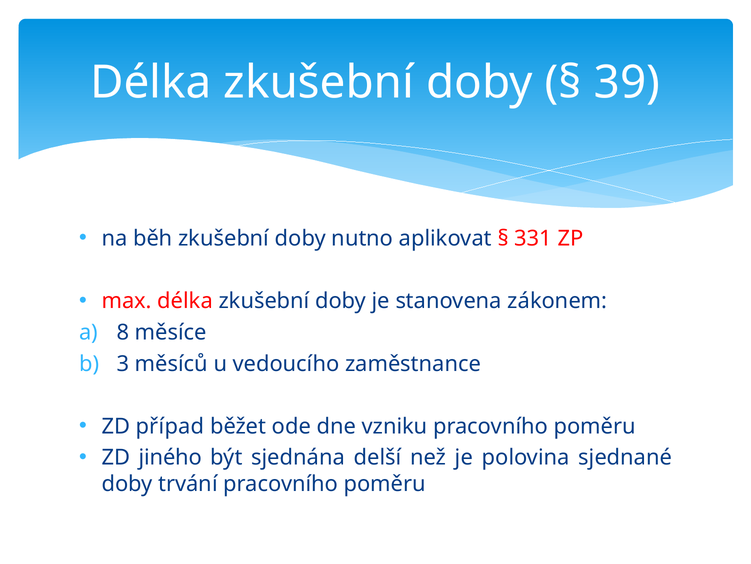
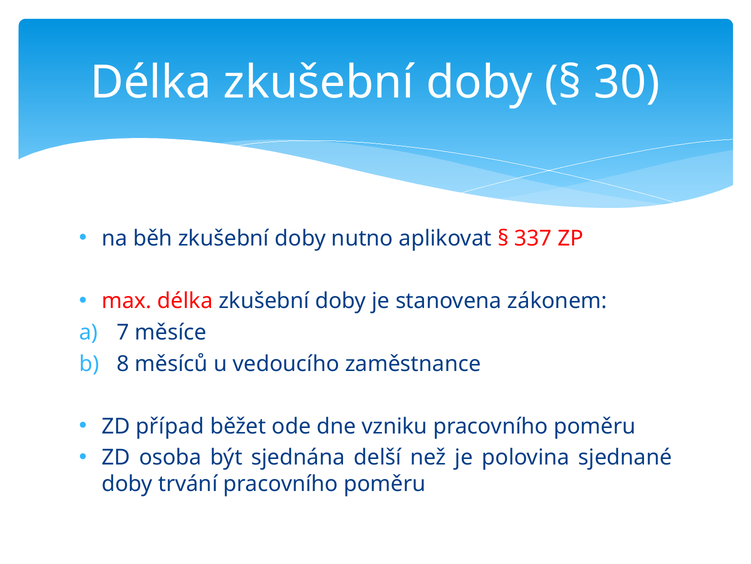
39: 39 -> 30
331: 331 -> 337
8: 8 -> 7
3: 3 -> 8
jiného: jiného -> osoba
